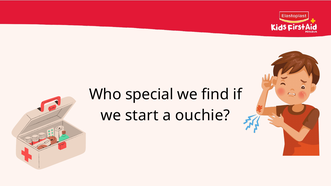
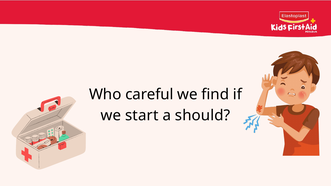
special: special -> careful
ouchie: ouchie -> should
